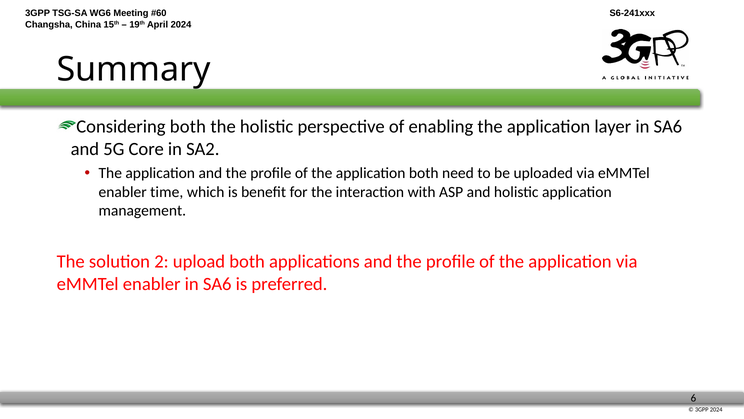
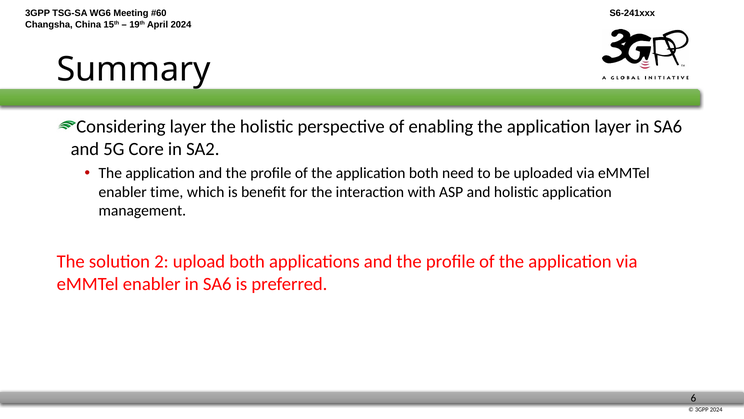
Considering both: both -> layer
